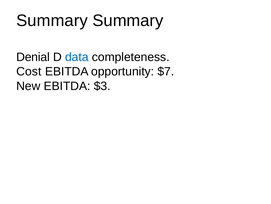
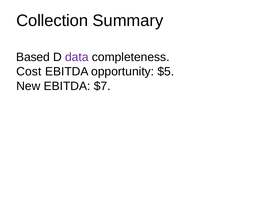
Summary at (52, 21): Summary -> Collection
Denial: Denial -> Based
data colour: blue -> purple
$7: $7 -> $5
$3: $3 -> $7
